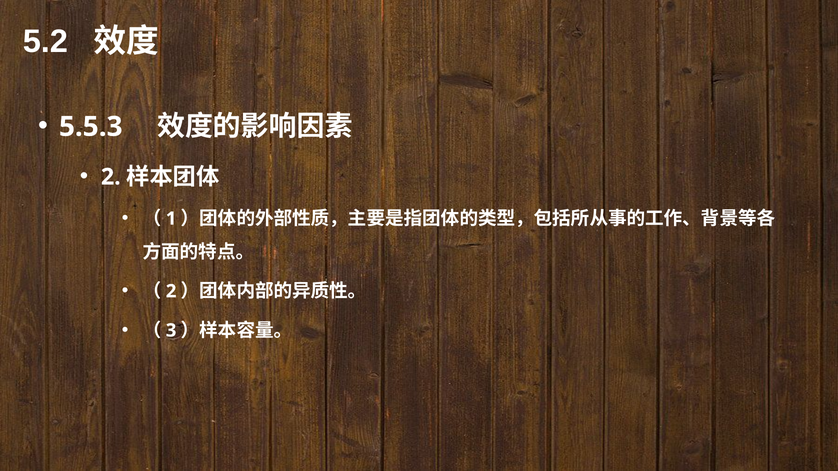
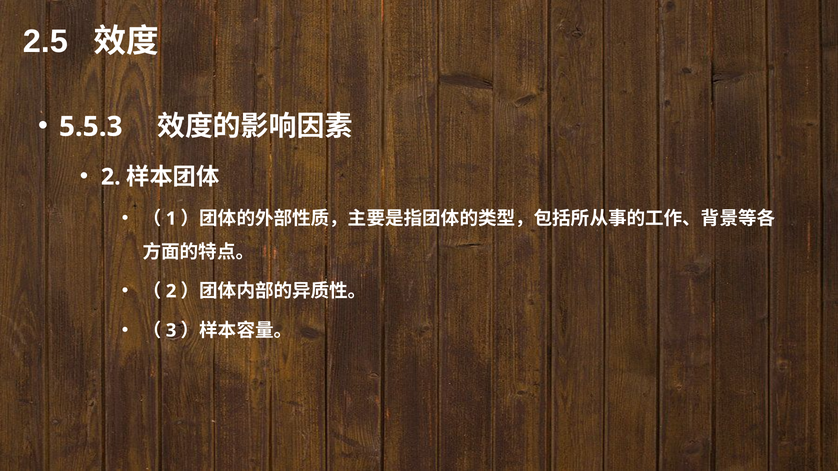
5.2: 5.2 -> 2.5
